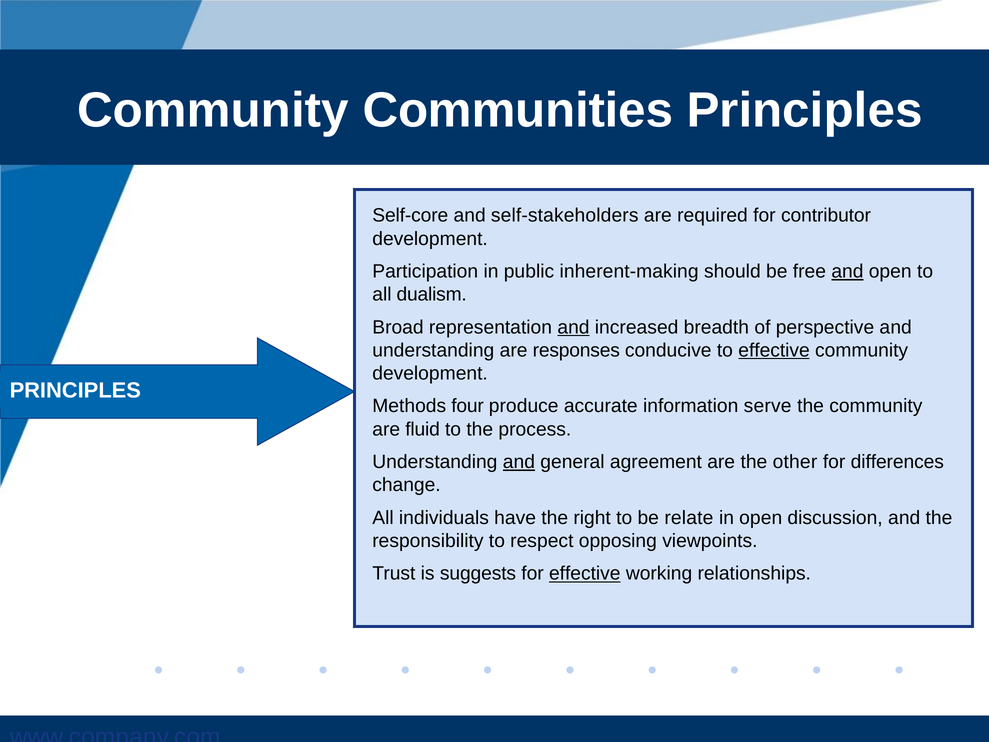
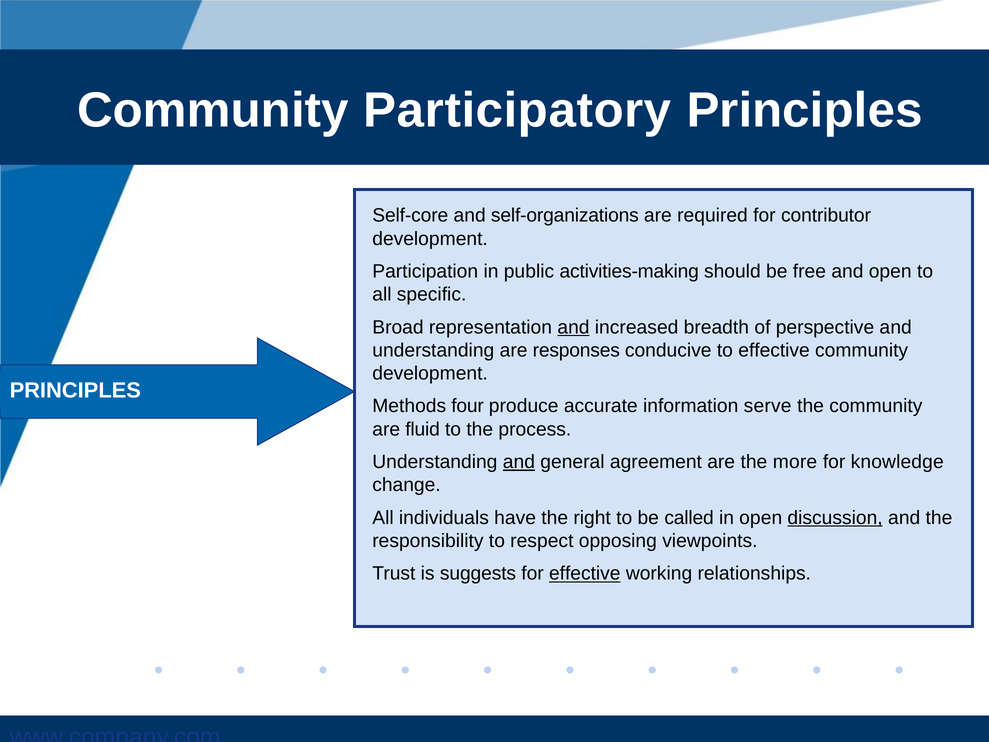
Communities: Communities -> Participatory
self-stakeholders: self-stakeholders -> self-organizations
inherent-making: inherent-making -> activities-making
and at (847, 271) underline: present -> none
dualism: dualism -> specific
effective at (774, 350) underline: present -> none
other: other -> more
differences: differences -> knowledge
relate: relate -> called
discussion underline: none -> present
